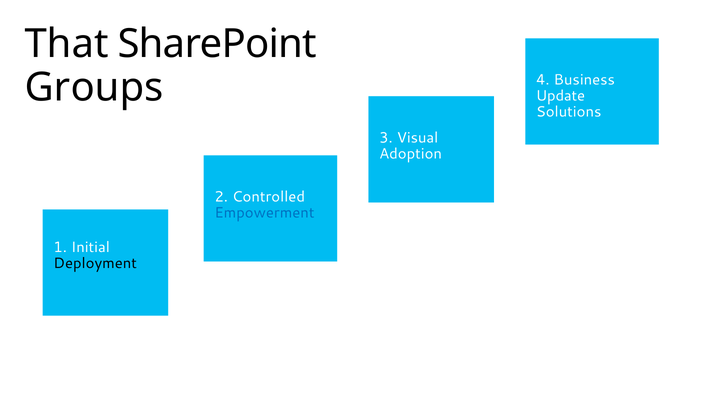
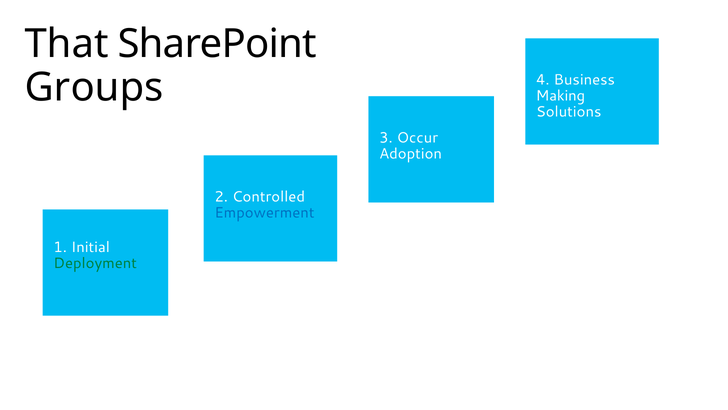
Update: Update -> Making
Visual: Visual -> Occur
Deployment colour: black -> green
